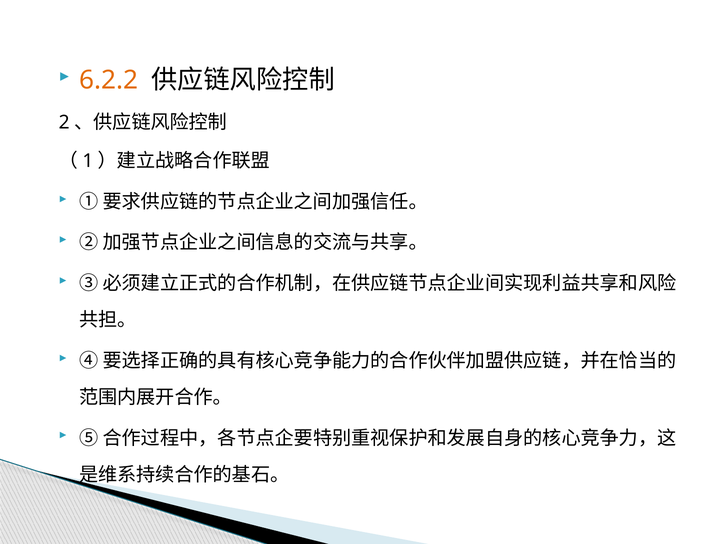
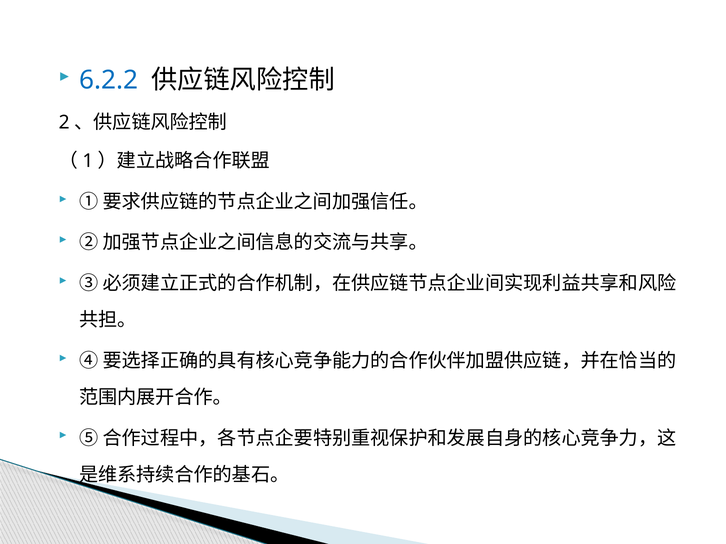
6.2.2 colour: orange -> blue
